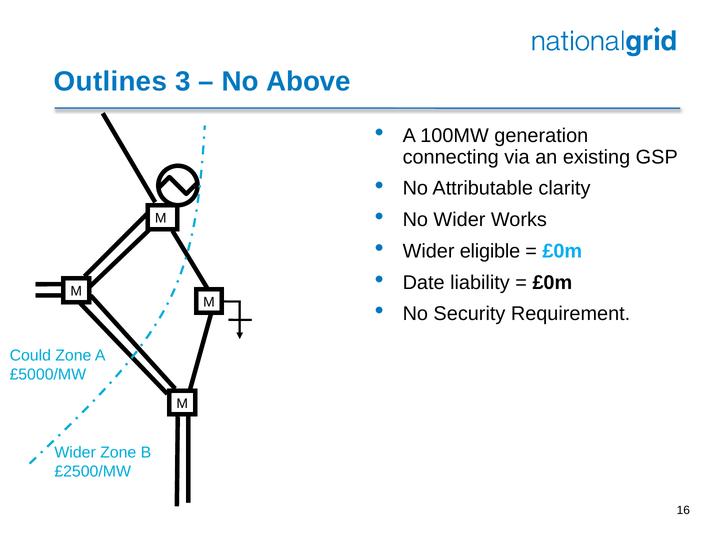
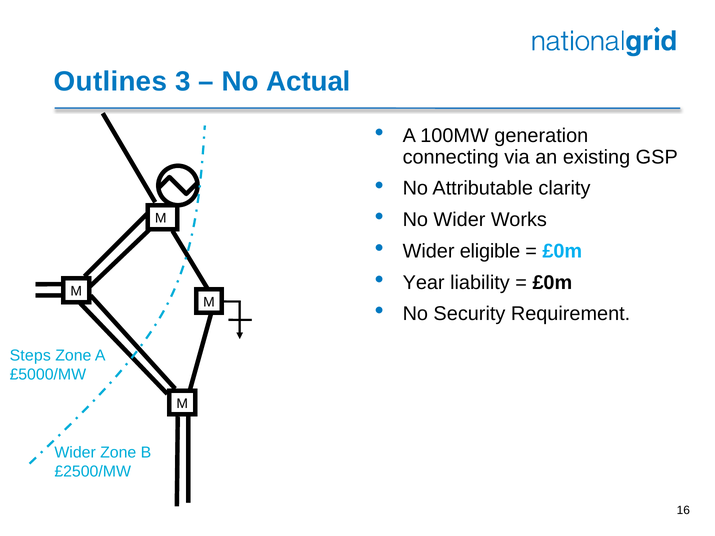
Above: Above -> Actual
Date: Date -> Year
Could: Could -> Steps
